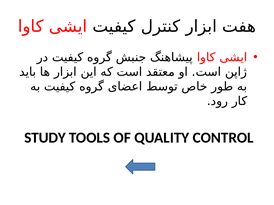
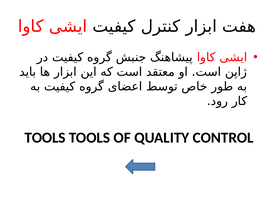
STUDY at (45, 138): STUDY -> TOOLS
